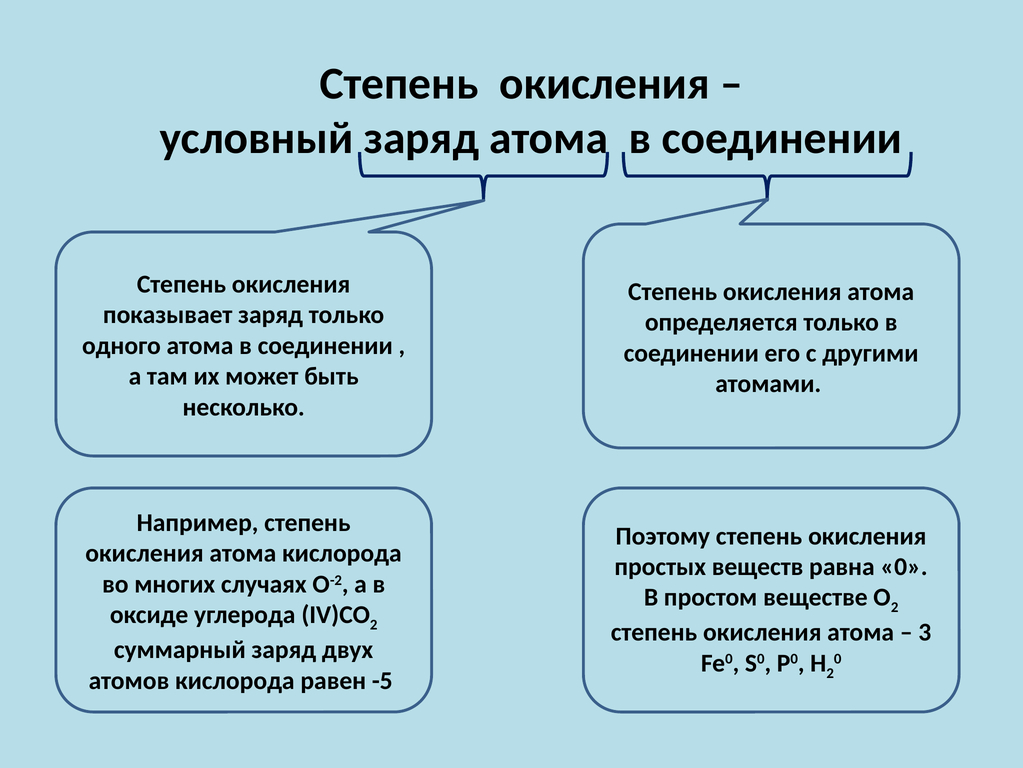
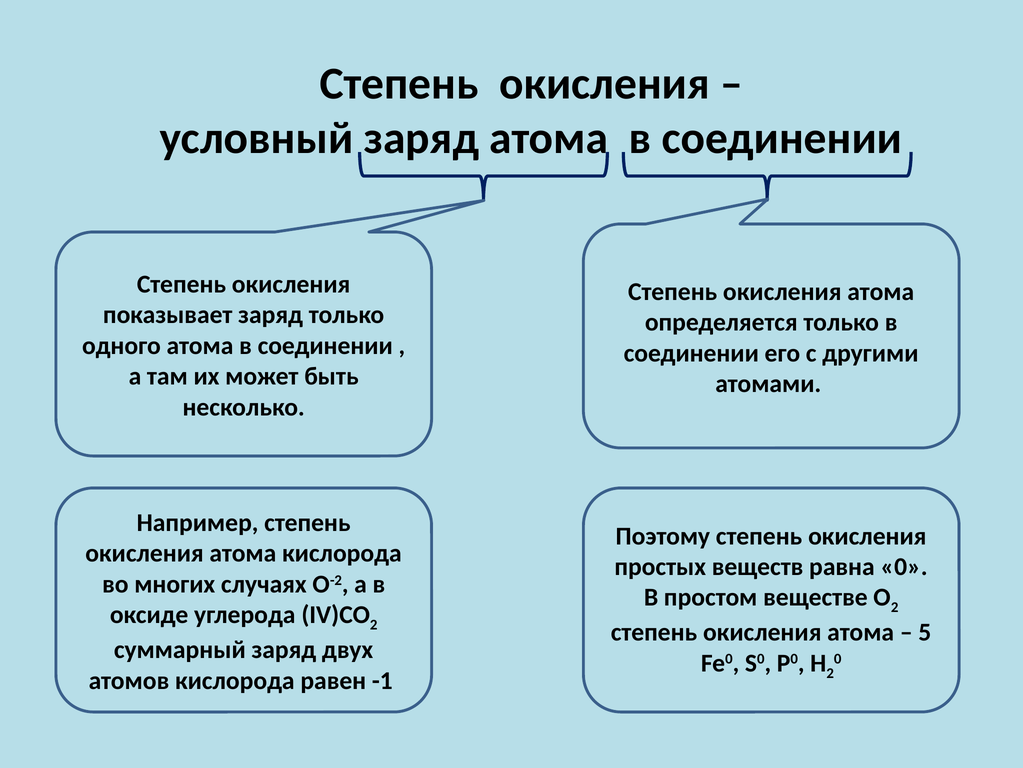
3: 3 -> 5
-5: -5 -> -1
